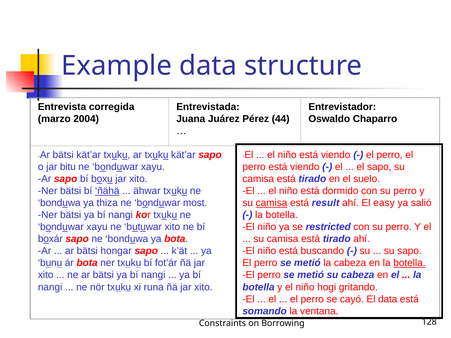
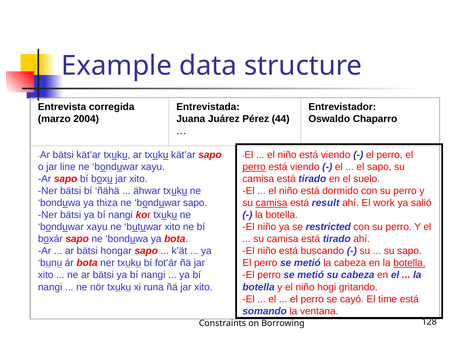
bitu: bitu -> line
perro at (254, 167) underline: none -> present
ñähä underline: present -> none
bonduwar most: most -> sapo
easy: easy -> work
El data: data -> time
